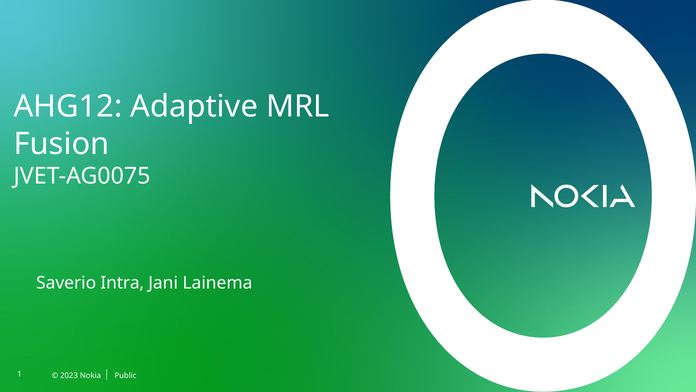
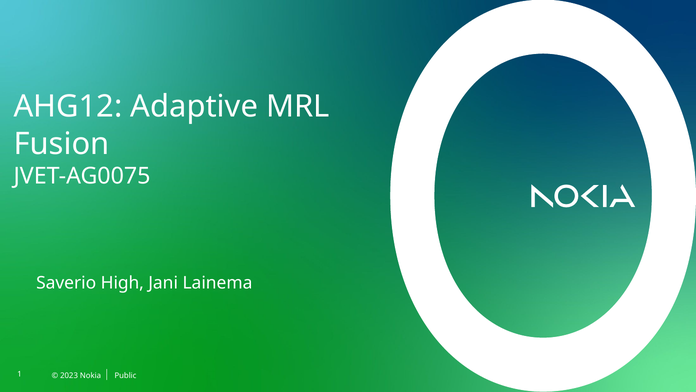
Intra: Intra -> High
